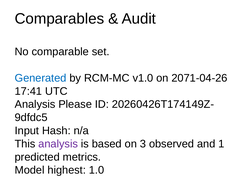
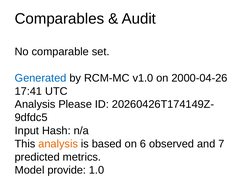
2071-04-26: 2071-04-26 -> 2000-04-26
analysis at (58, 143) colour: purple -> orange
3: 3 -> 6
1: 1 -> 7
highest: highest -> provide
